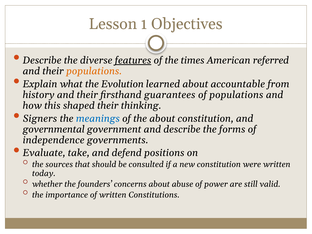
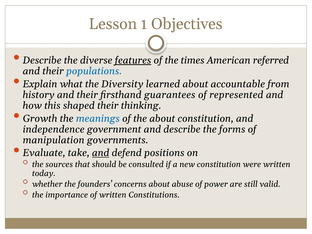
populations at (94, 71) colour: orange -> blue
Evolution: Evolution -> Diversity
of populations: populations -> represented
Signers: Signers -> Growth
governmental: governmental -> independence
independence: independence -> manipulation
and at (101, 153) underline: none -> present
